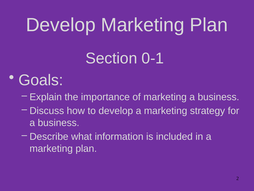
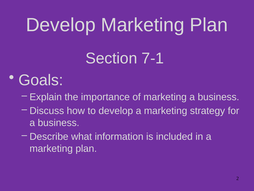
0-1: 0-1 -> 7-1
